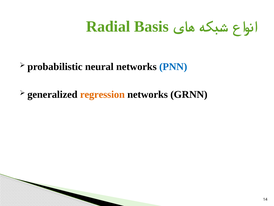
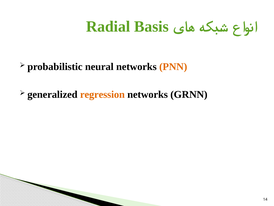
PNN colour: blue -> orange
